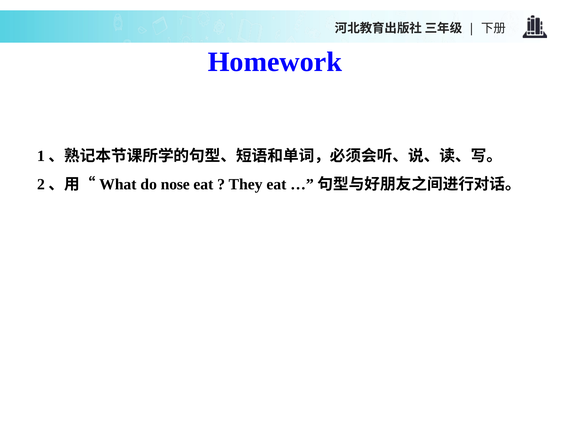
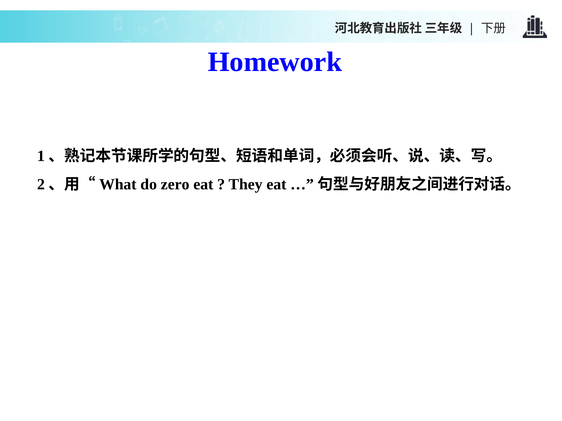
nose: nose -> zero
